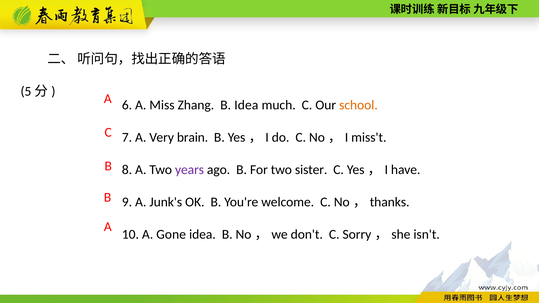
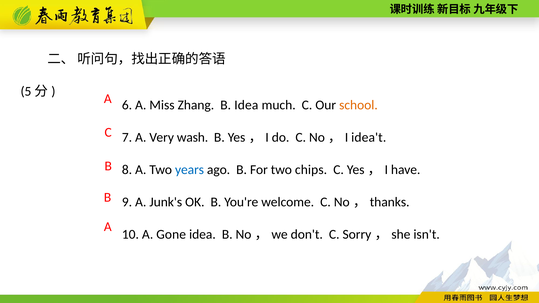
brain: brain -> wash
miss't: miss't -> idea't
years colour: purple -> blue
sister: sister -> chips
